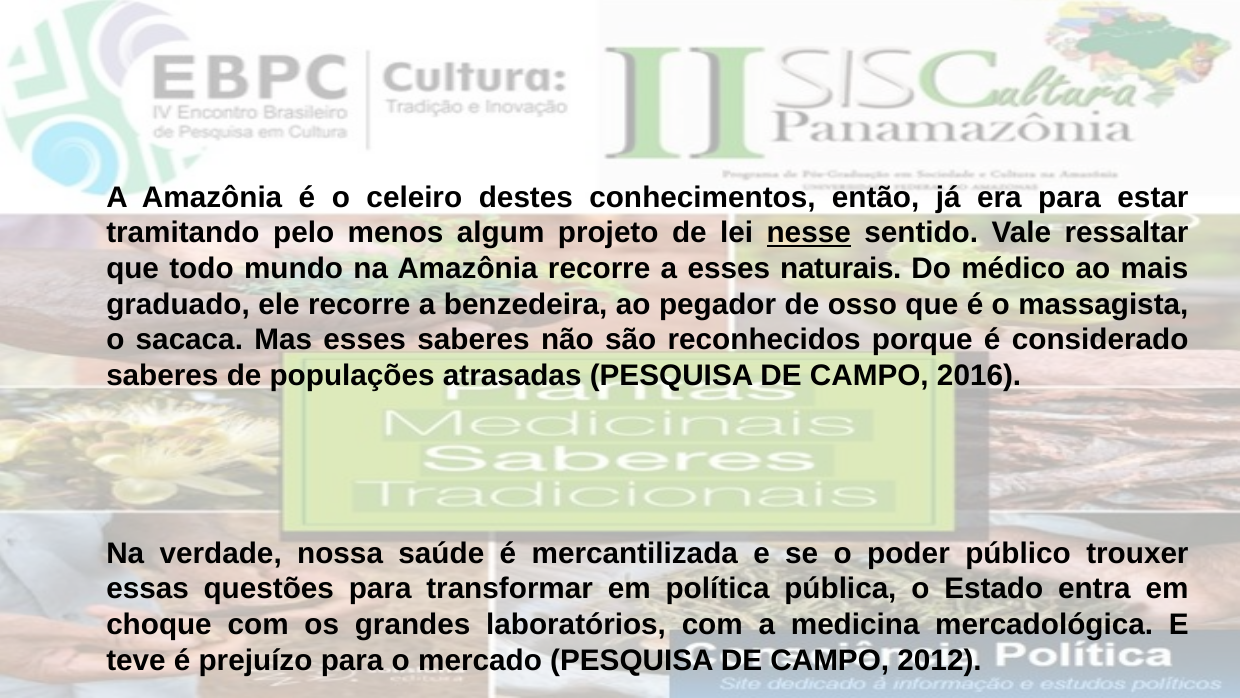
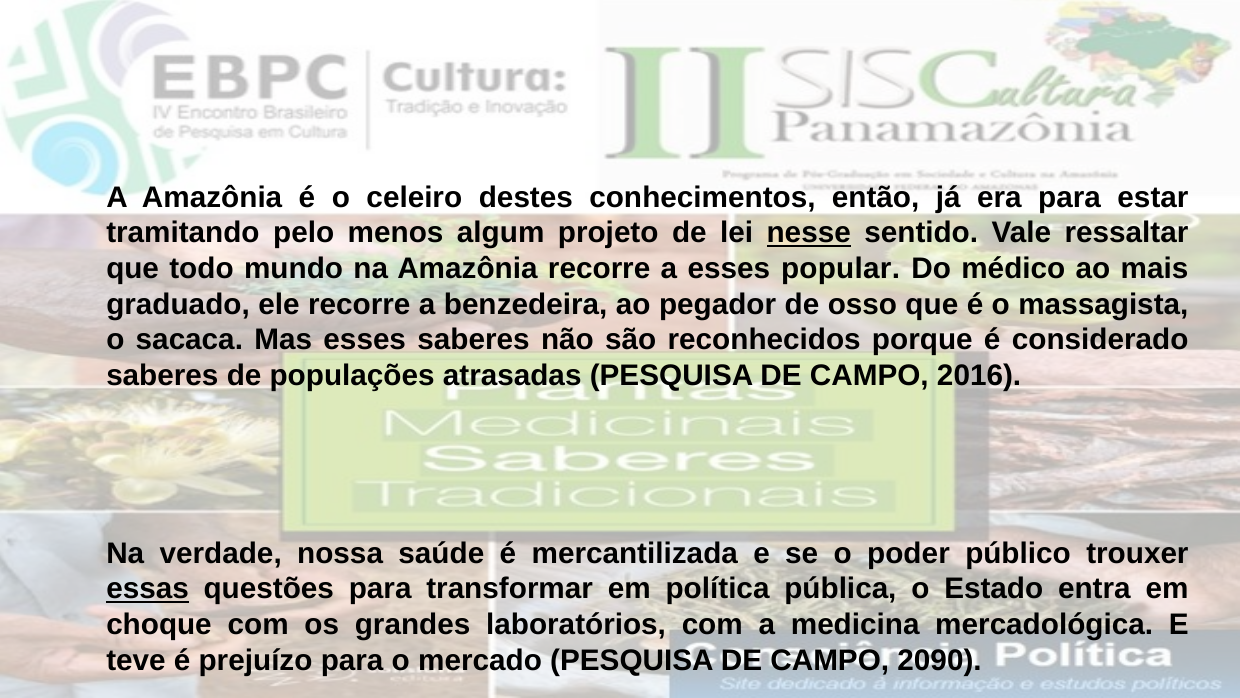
naturais: naturais -> popular
essas underline: none -> present
2012: 2012 -> 2090
